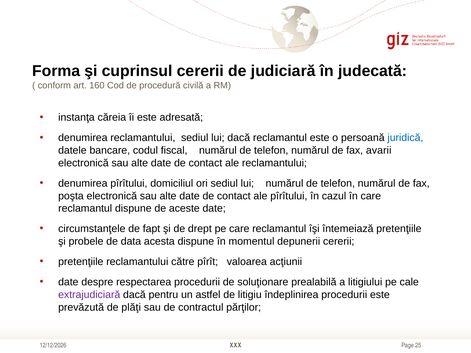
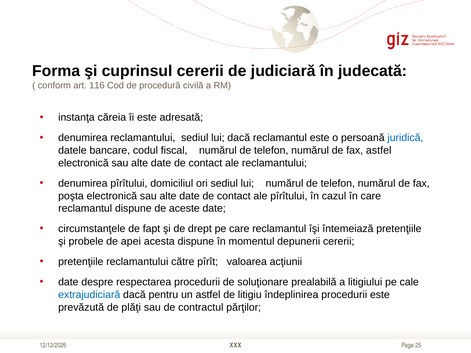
160: 160 -> 116
fax avarii: avarii -> astfel
data: data -> apei
extrajudiciară colour: purple -> blue
